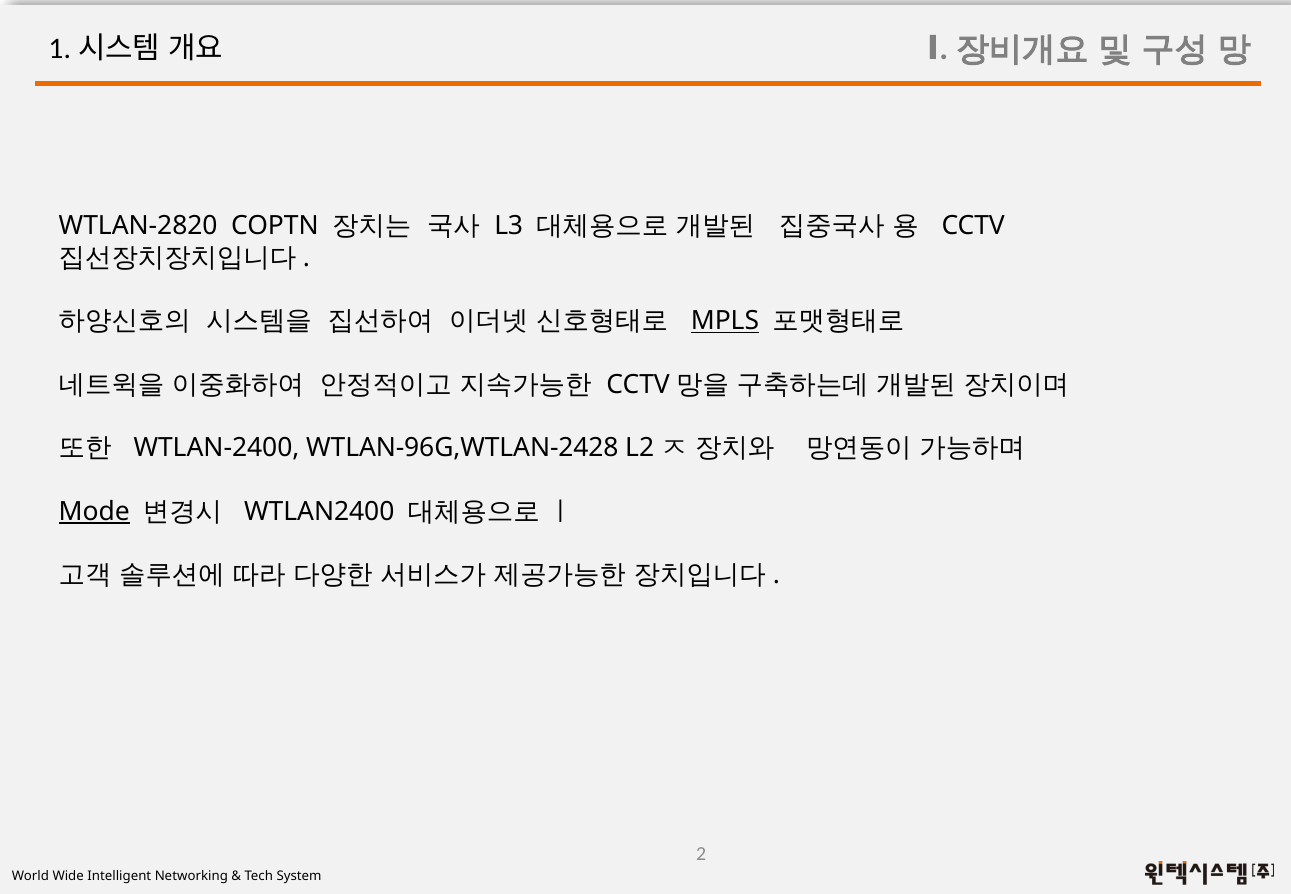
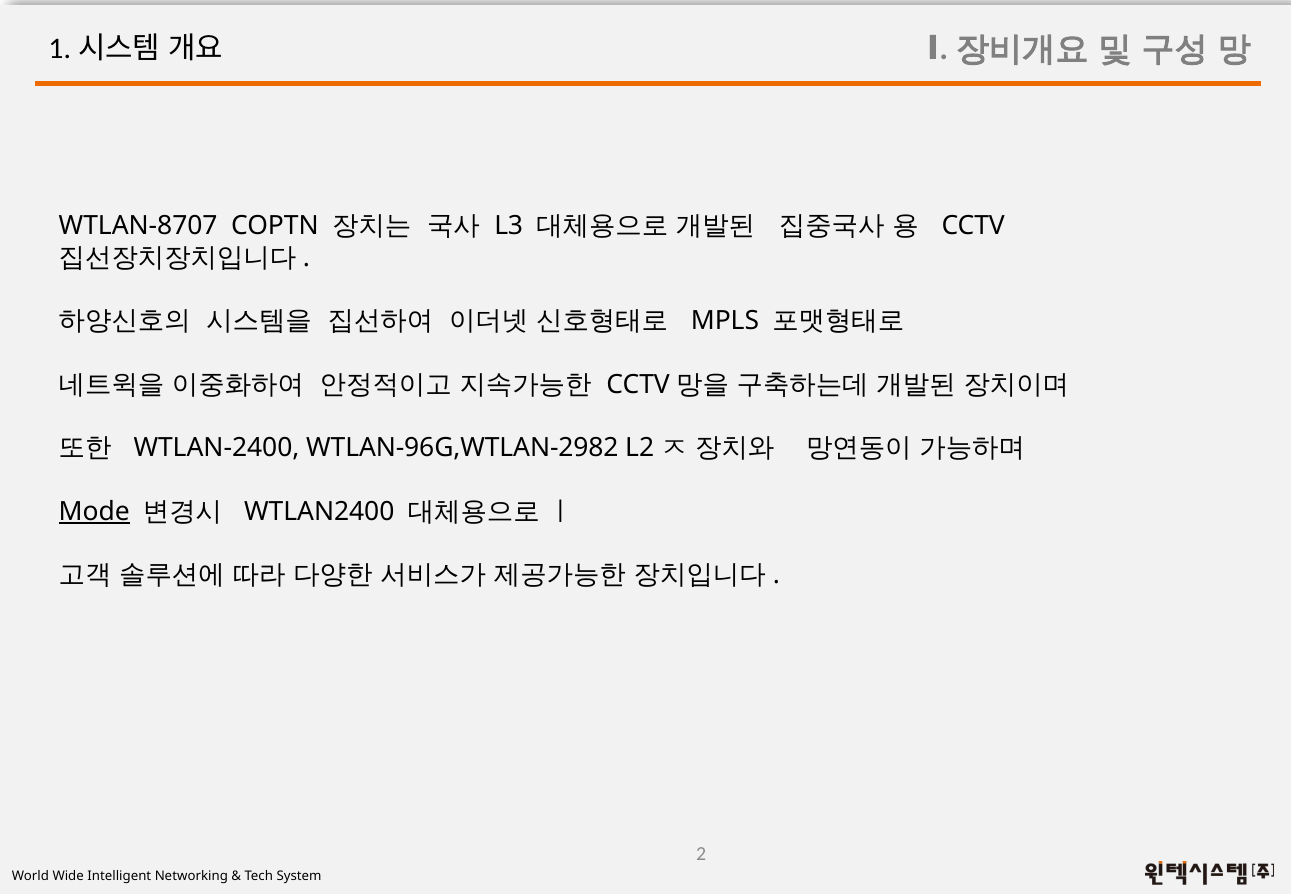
WTLAN-2820: WTLAN-2820 -> WTLAN-8707
MPLS underline: present -> none
WTLAN-96G,WTLAN-2428: WTLAN-96G,WTLAN-2428 -> WTLAN-96G,WTLAN-2982
